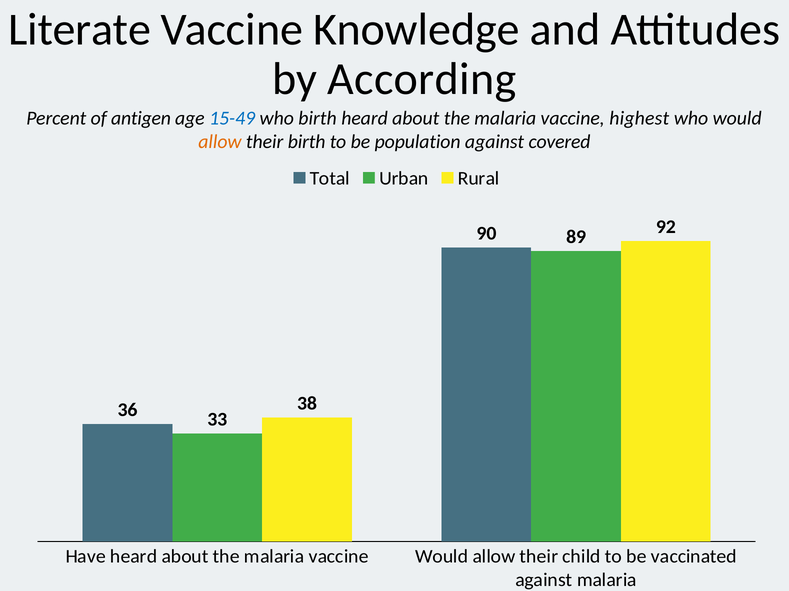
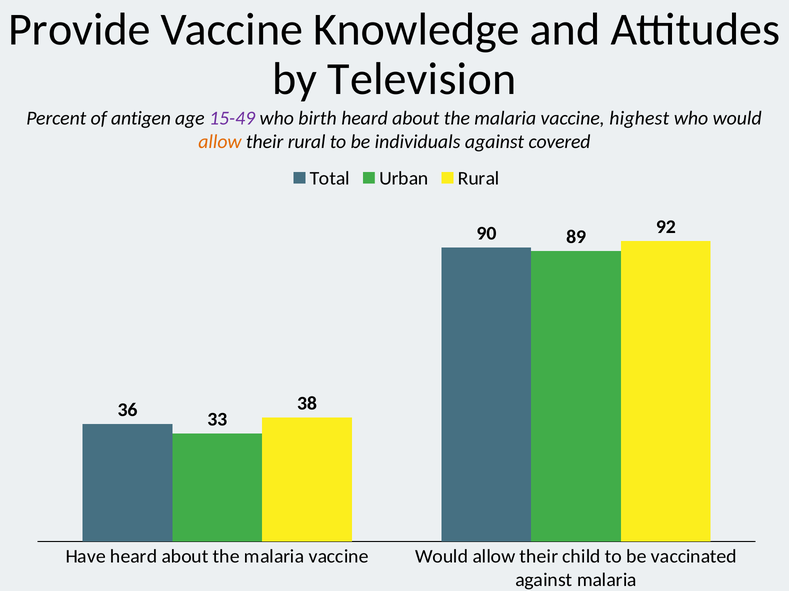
Literate: Literate -> Provide
According: According -> Television
15-49 colour: blue -> purple
their birth: birth -> rural
population: population -> individuals
